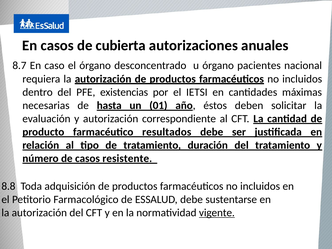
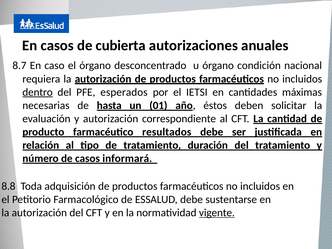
pacientes: pacientes -> condición
dentro underline: none -> present
existencias: existencias -> esperados
resistente: resistente -> informará
